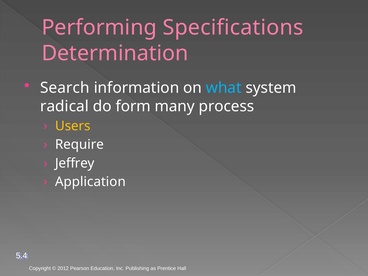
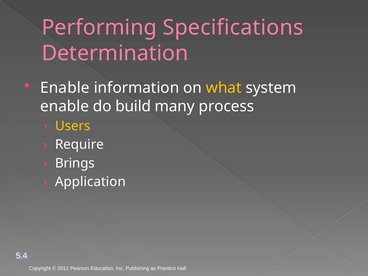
Search at (65, 88): Search -> Enable
what colour: light blue -> yellow
radical at (64, 106): radical -> enable
form: form -> build
Jeffrey: Jeffrey -> Brings
